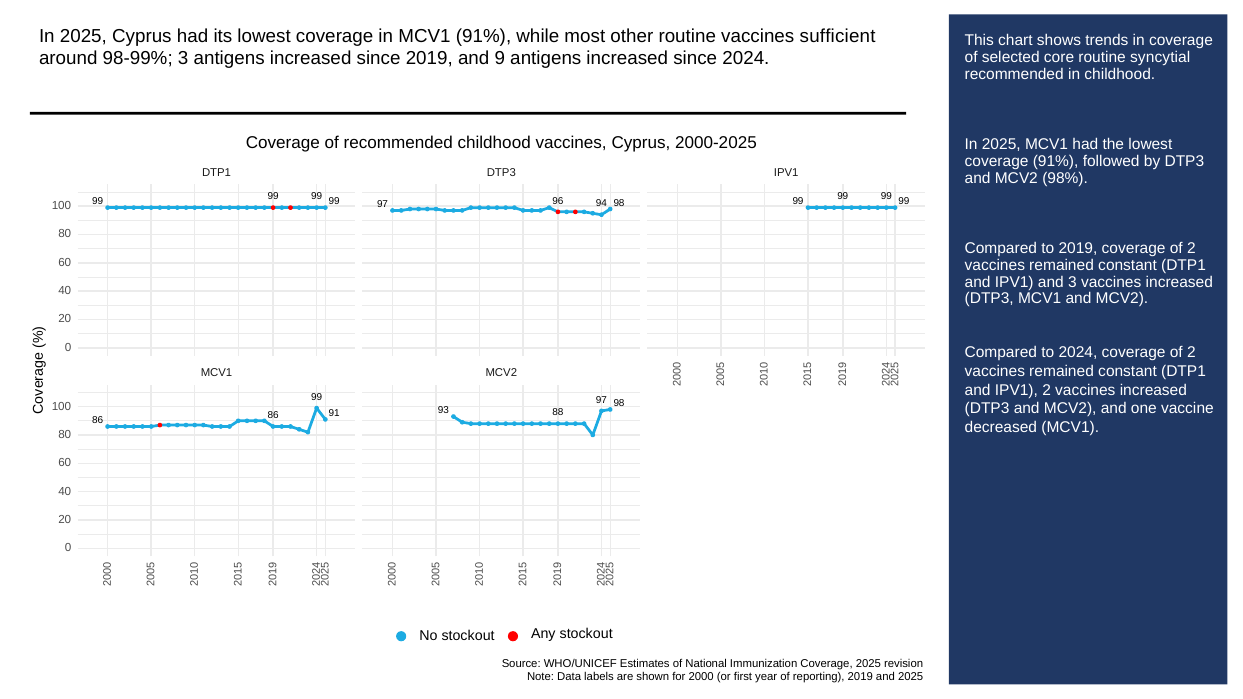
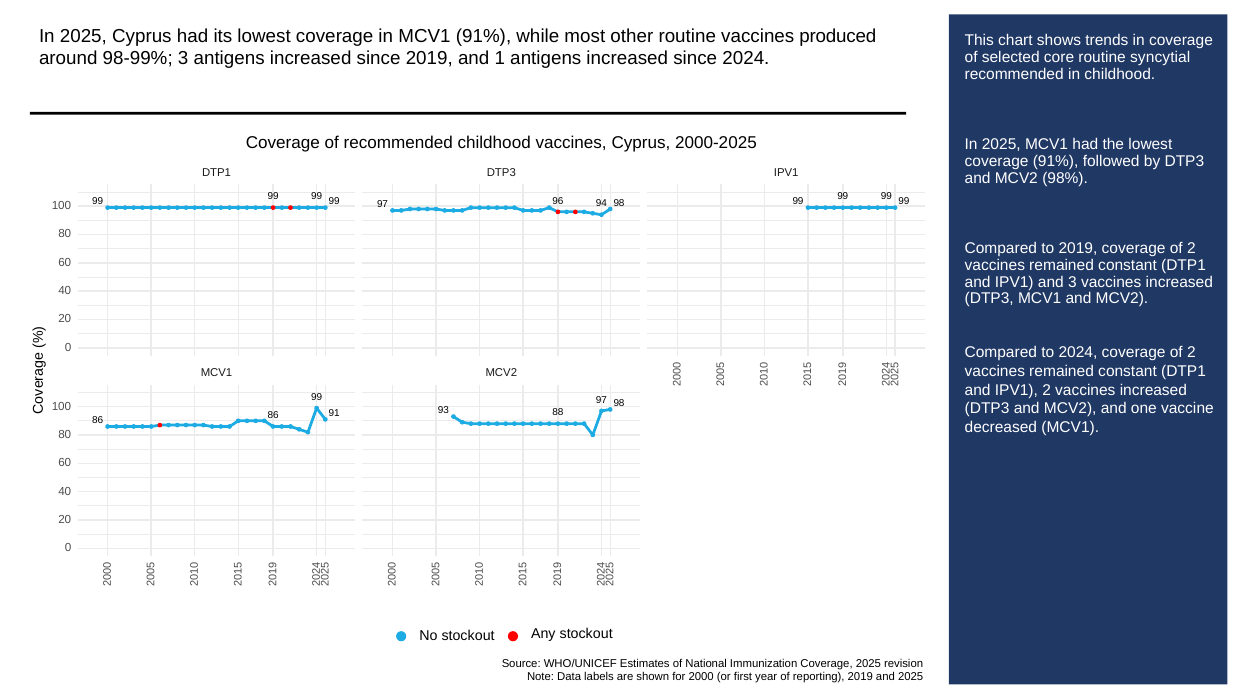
sufficient: sufficient -> produced
and 9: 9 -> 1
